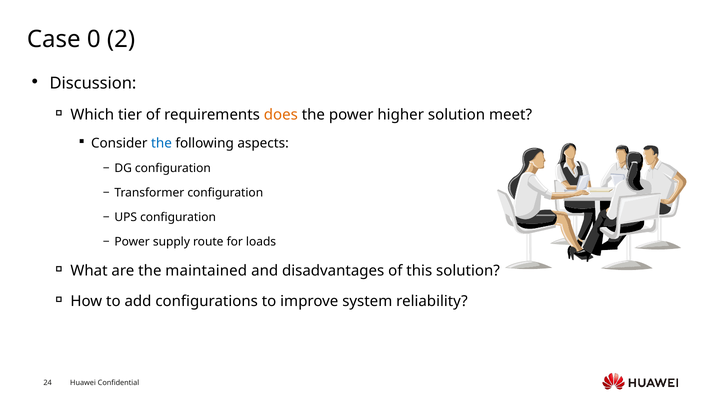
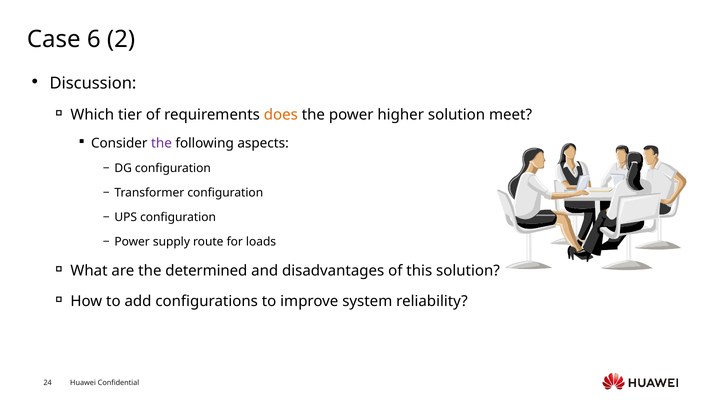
0: 0 -> 6
the at (161, 143) colour: blue -> purple
maintained: maintained -> determined
